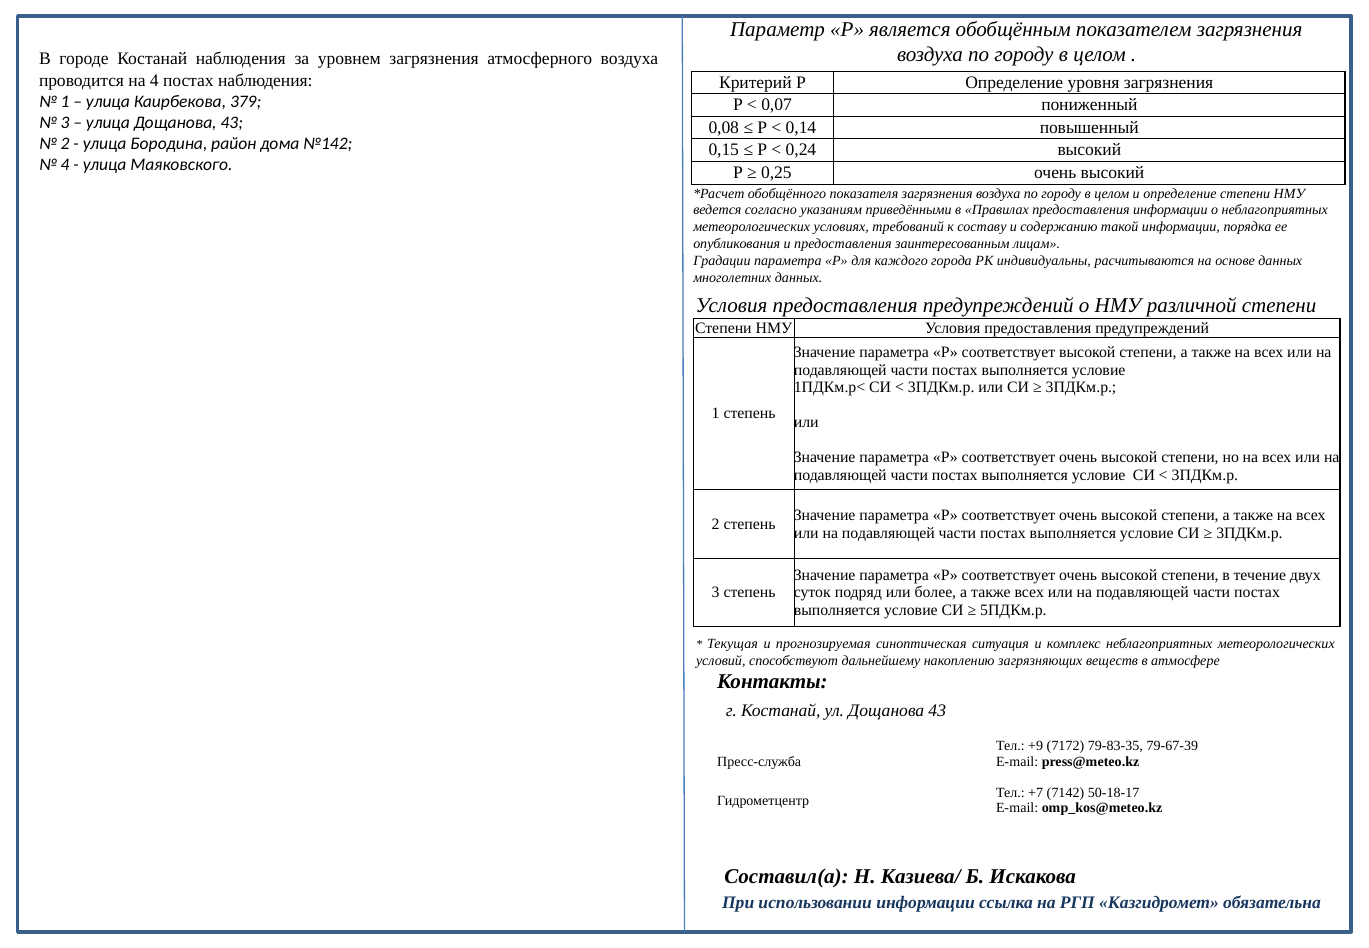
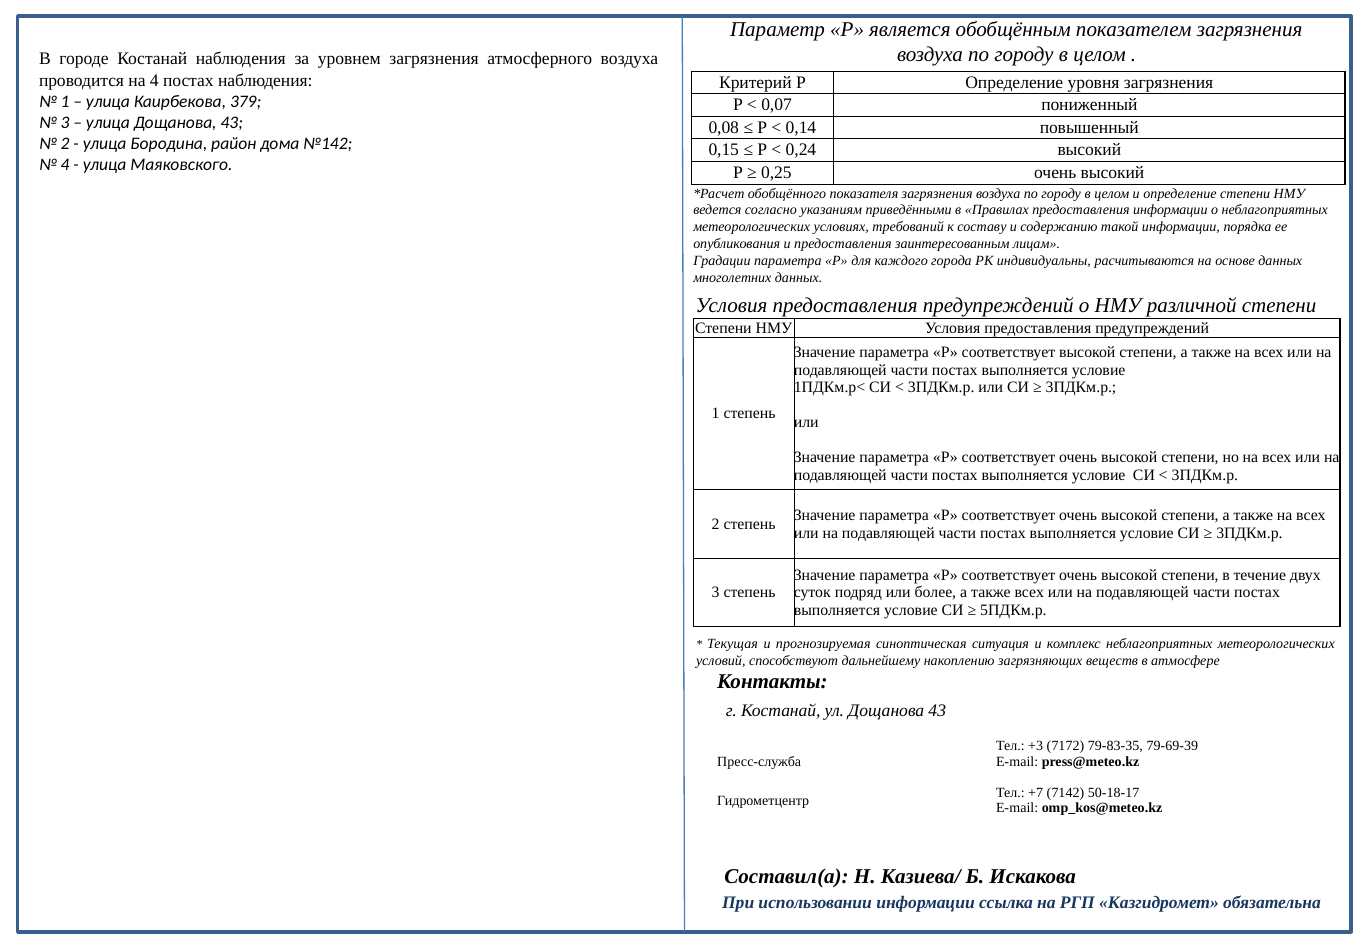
+9: +9 -> +3
79-67-39: 79-67-39 -> 79-69-39
